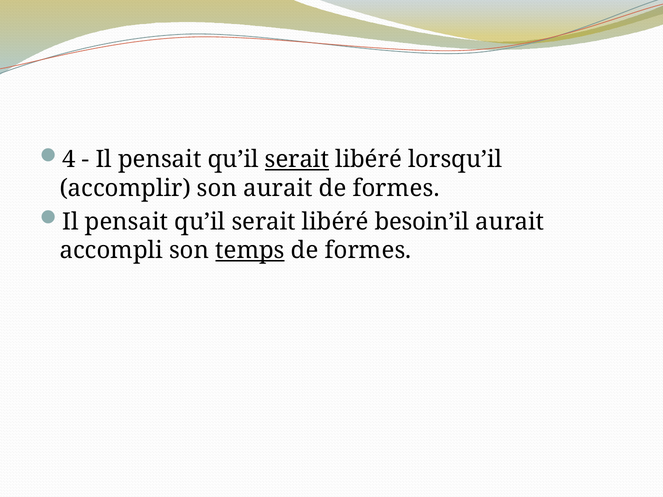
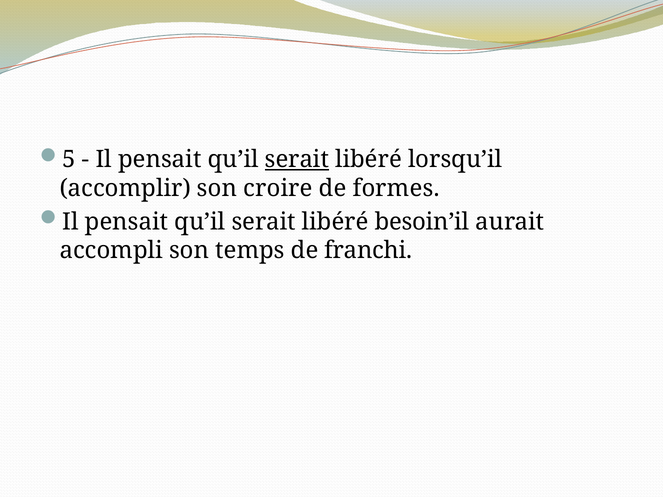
4: 4 -> 5
son aurait: aurait -> croire
temps underline: present -> none
formes at (368, 251): formes -> franchi
